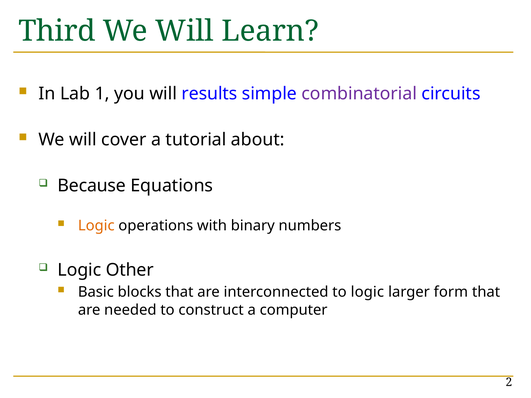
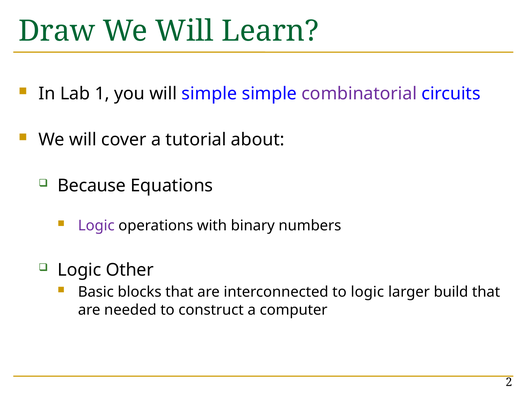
Third: Third -> Draw
will results: results -> simple
Logic at (96, 226) colour: orange -> purple
form: form -> build
